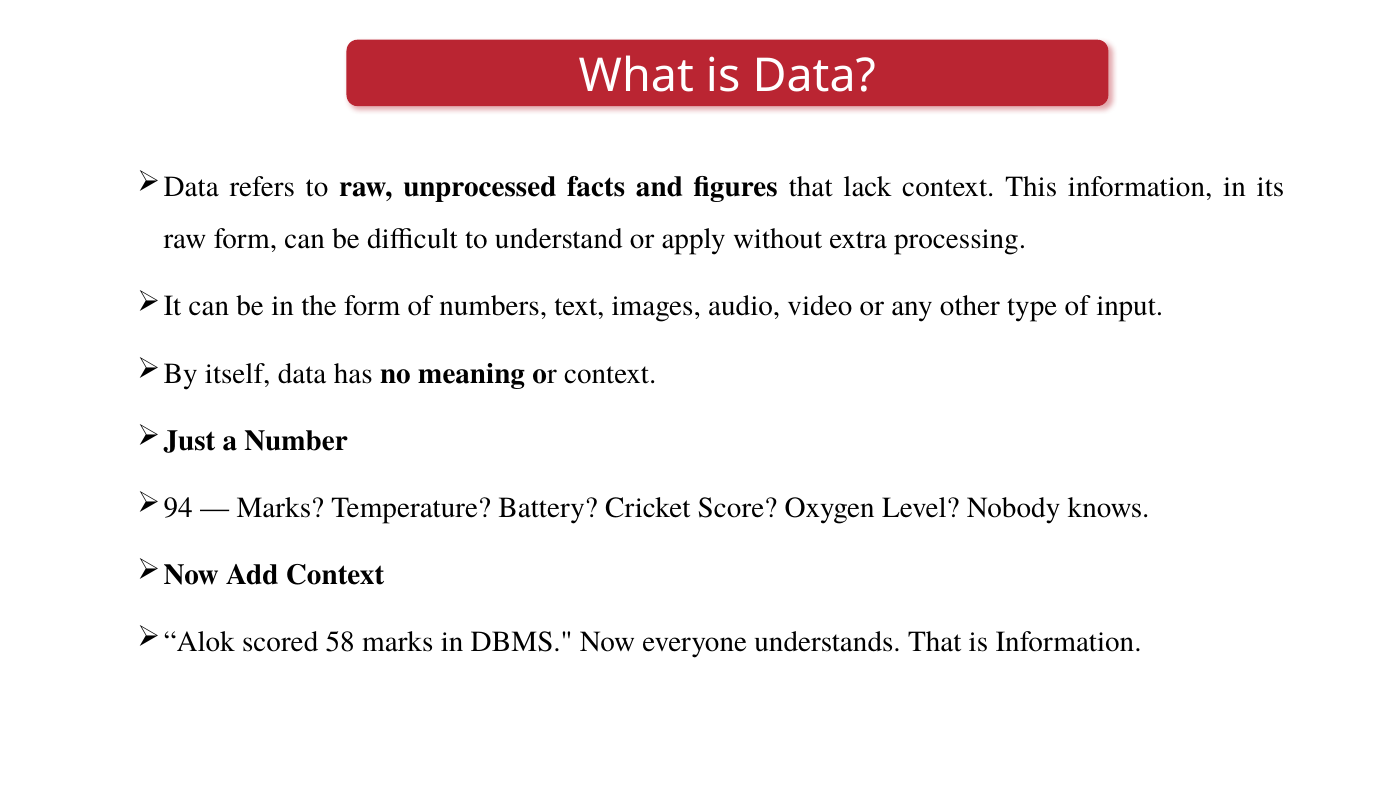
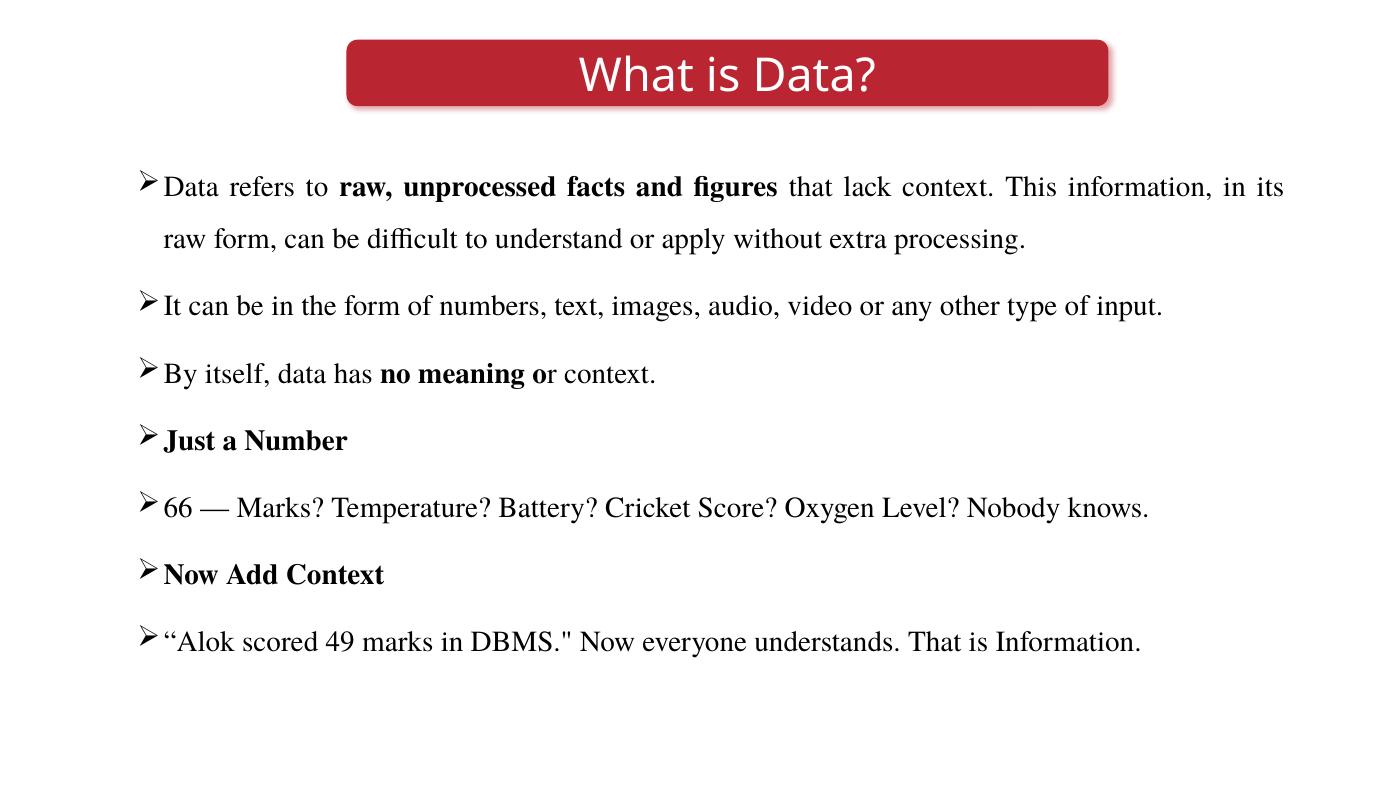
94: 94 -> 66
58: 58 -> 49
